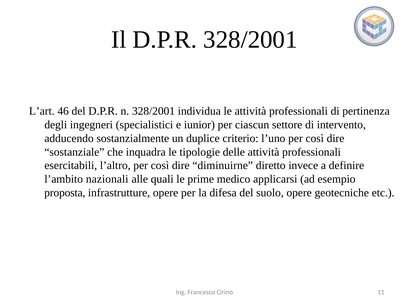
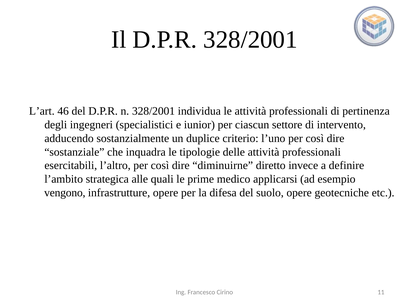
nazionali: nazionali -> strategica
proposta: proposta -> vengono
